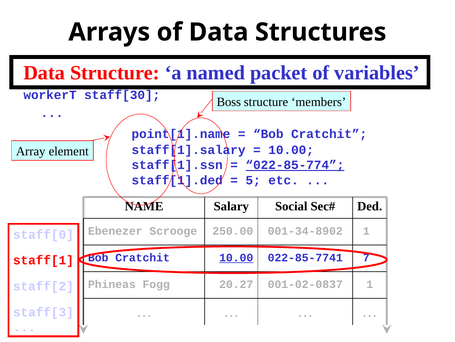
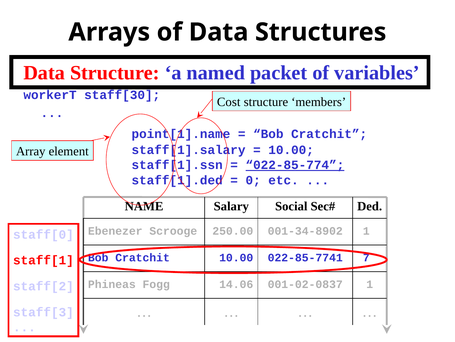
Boss: Boss -> Cost
5 at (253, 180): 5 -> 0
10.00 at (236, 257) underline: present -> none
20.27: 20.27 -> 14.06
